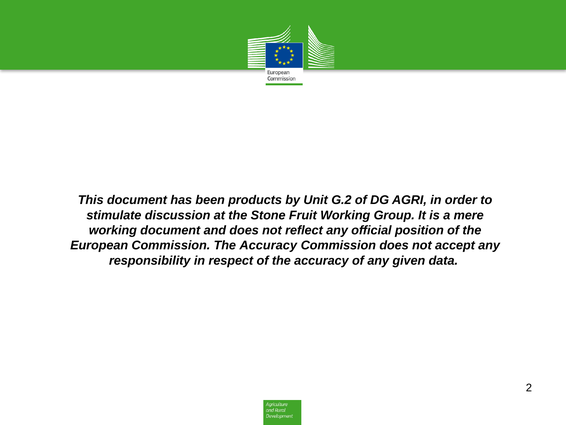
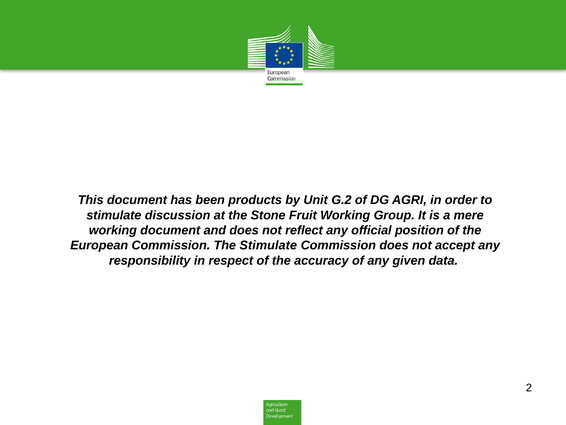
Commission The Accuracy: Accuracy -> Stimulate
